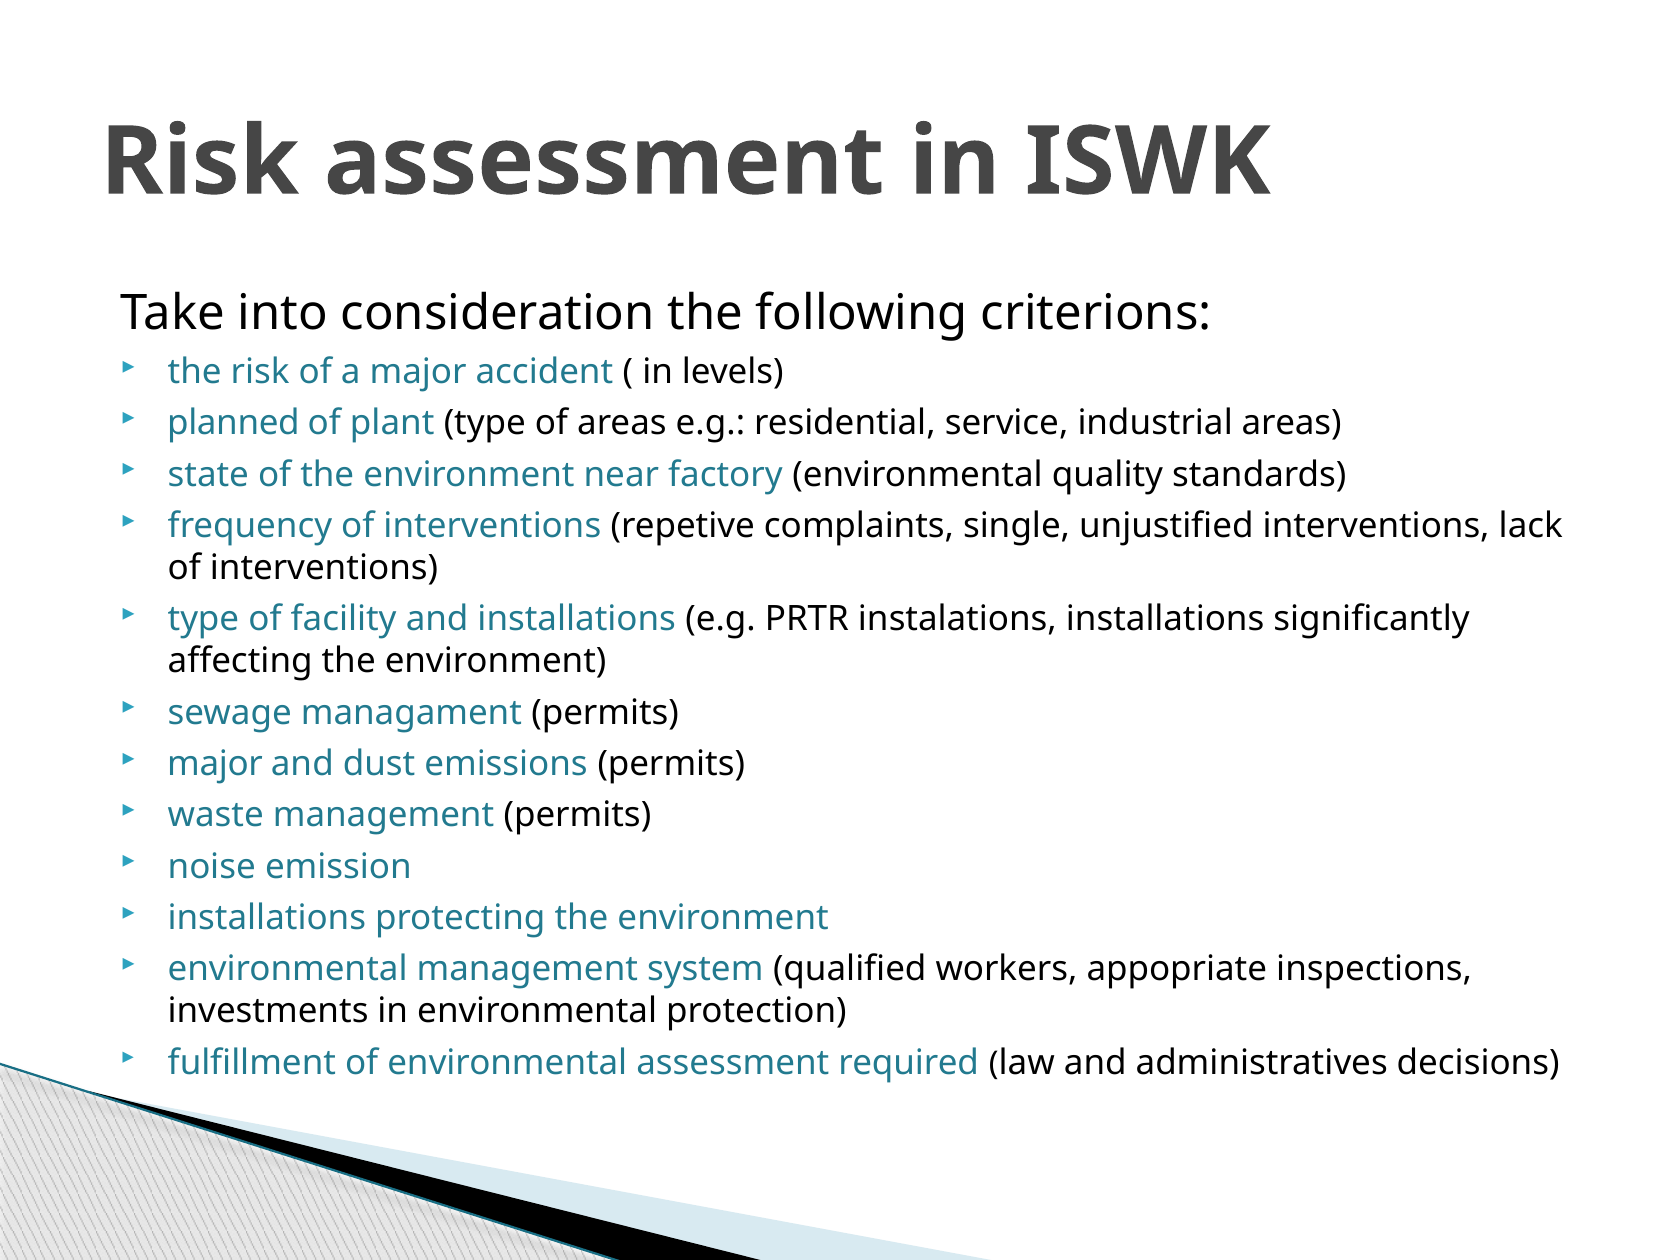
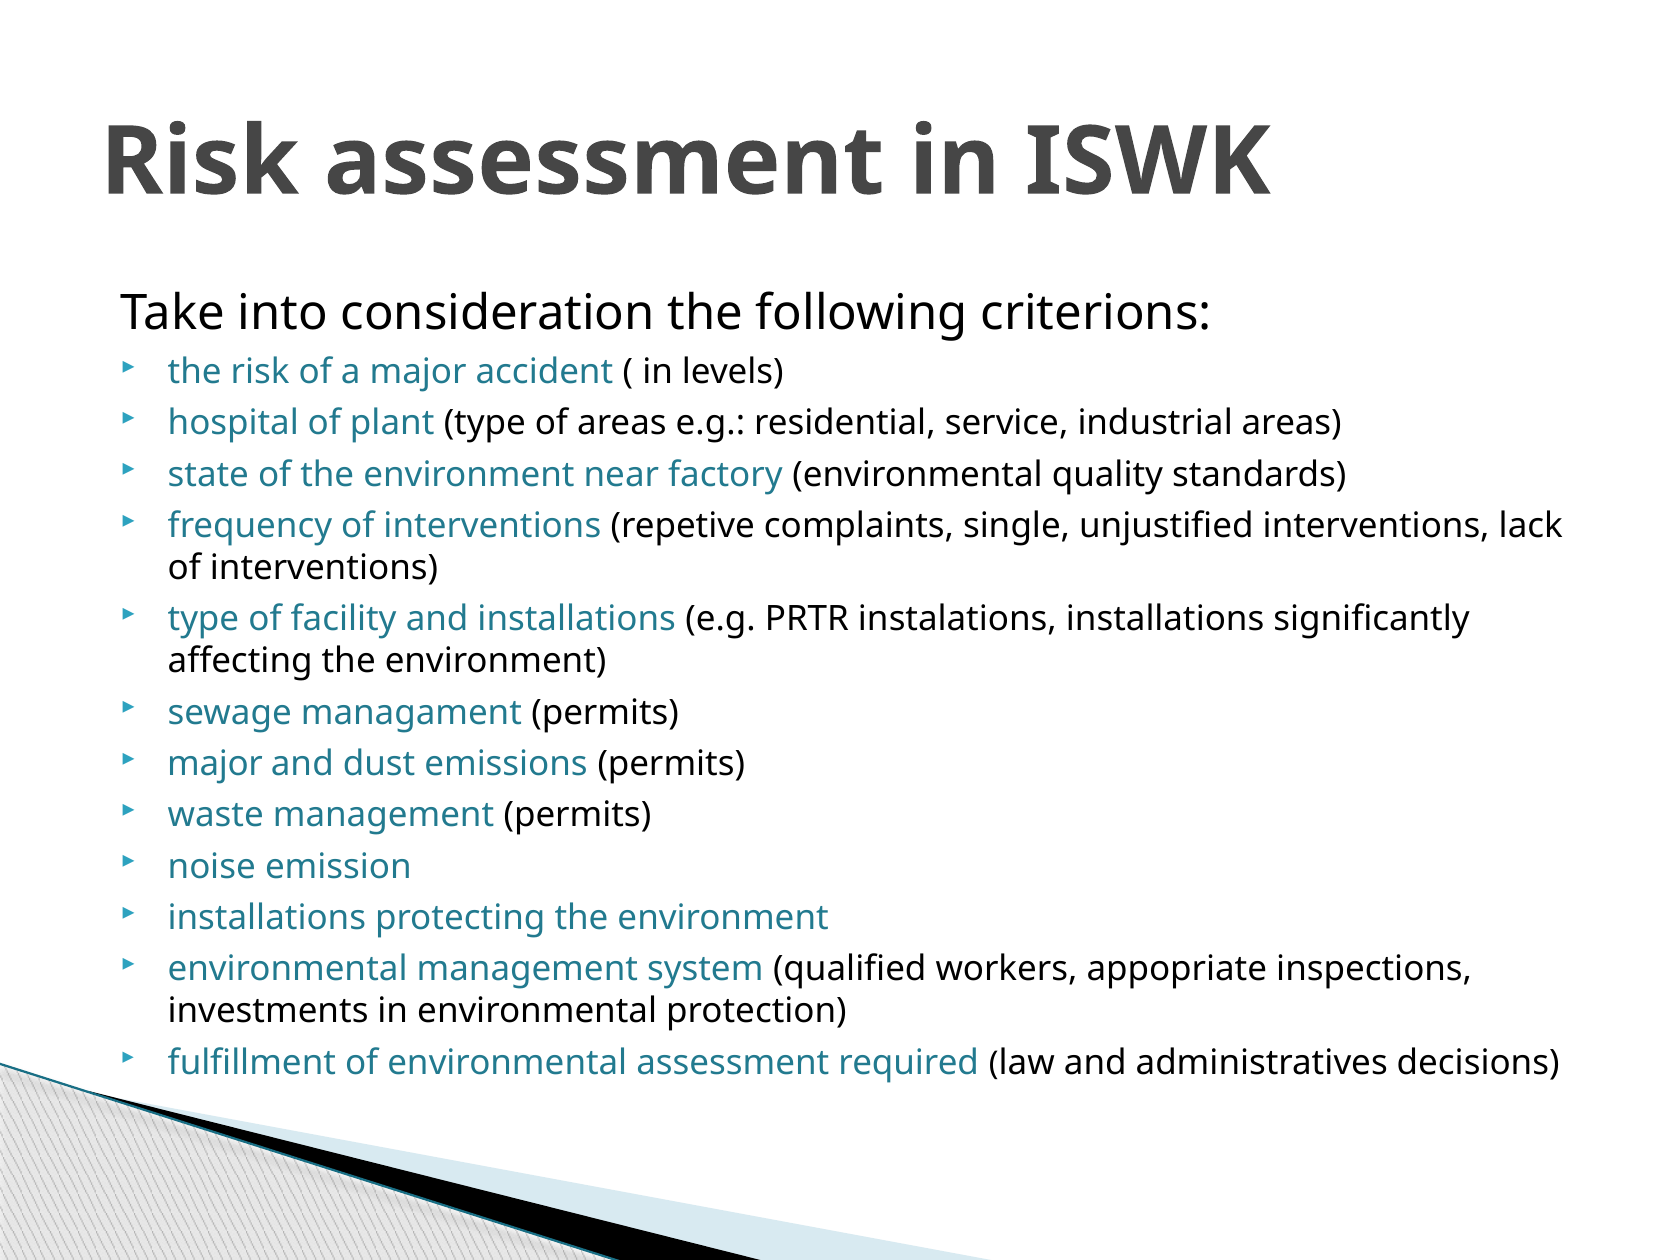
planned: planned -> hospital
